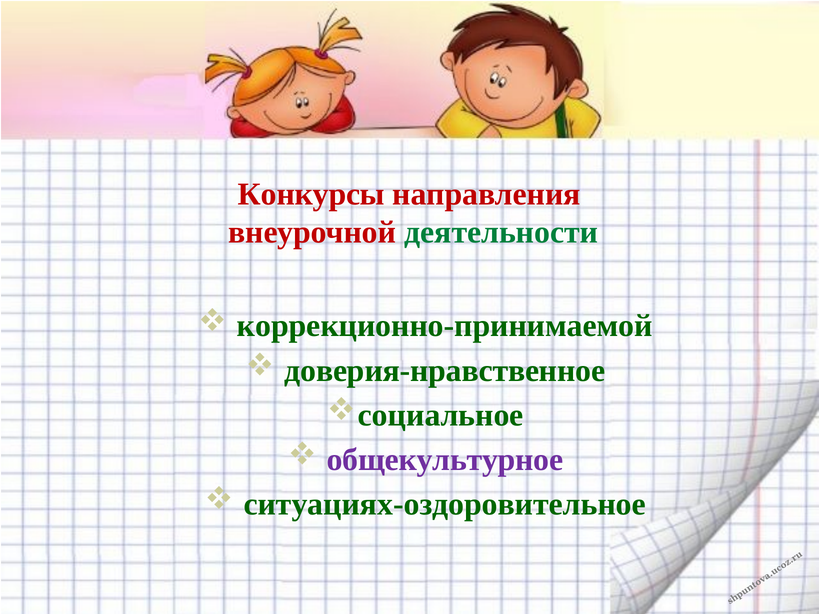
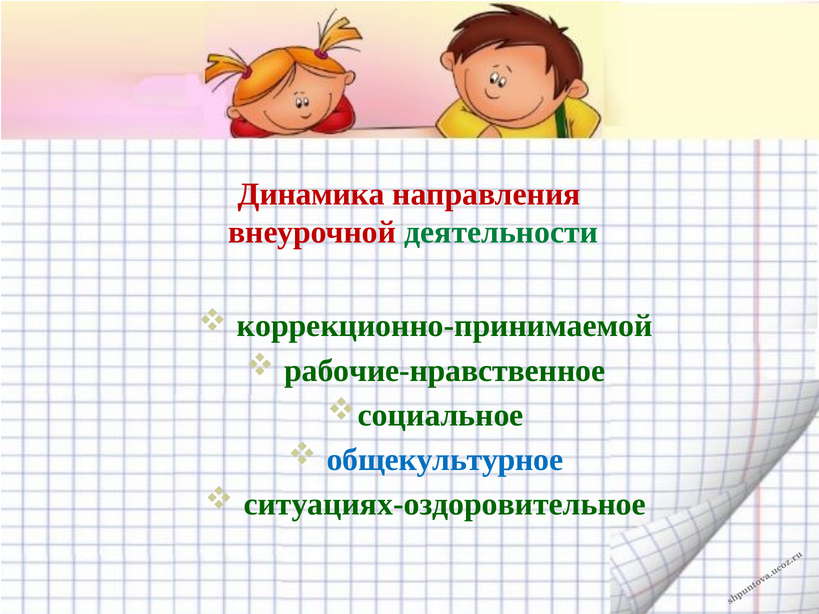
Конкурсы: Конкурсы -> Динамика
доверия-нравственное: доверия-нравственное -> рабочие-нравственное
общекультурное colour: purple -> blue
